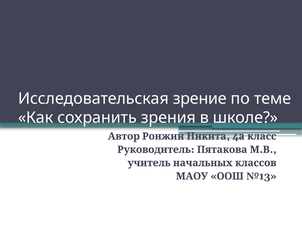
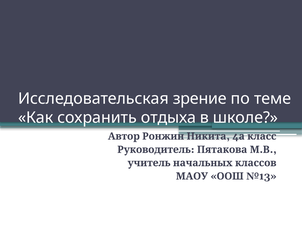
зрения: зрения -> отдыха
